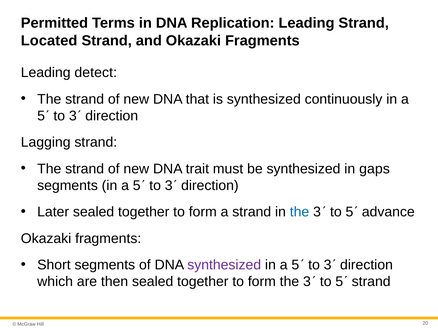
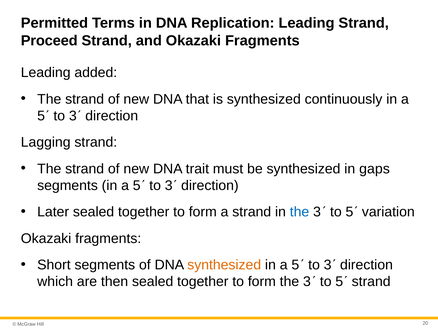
Located: Located -> Proceed
detect: detect -> added
advance: advance -> variation
synthesized at (224, 265) colour: purple -> orange
